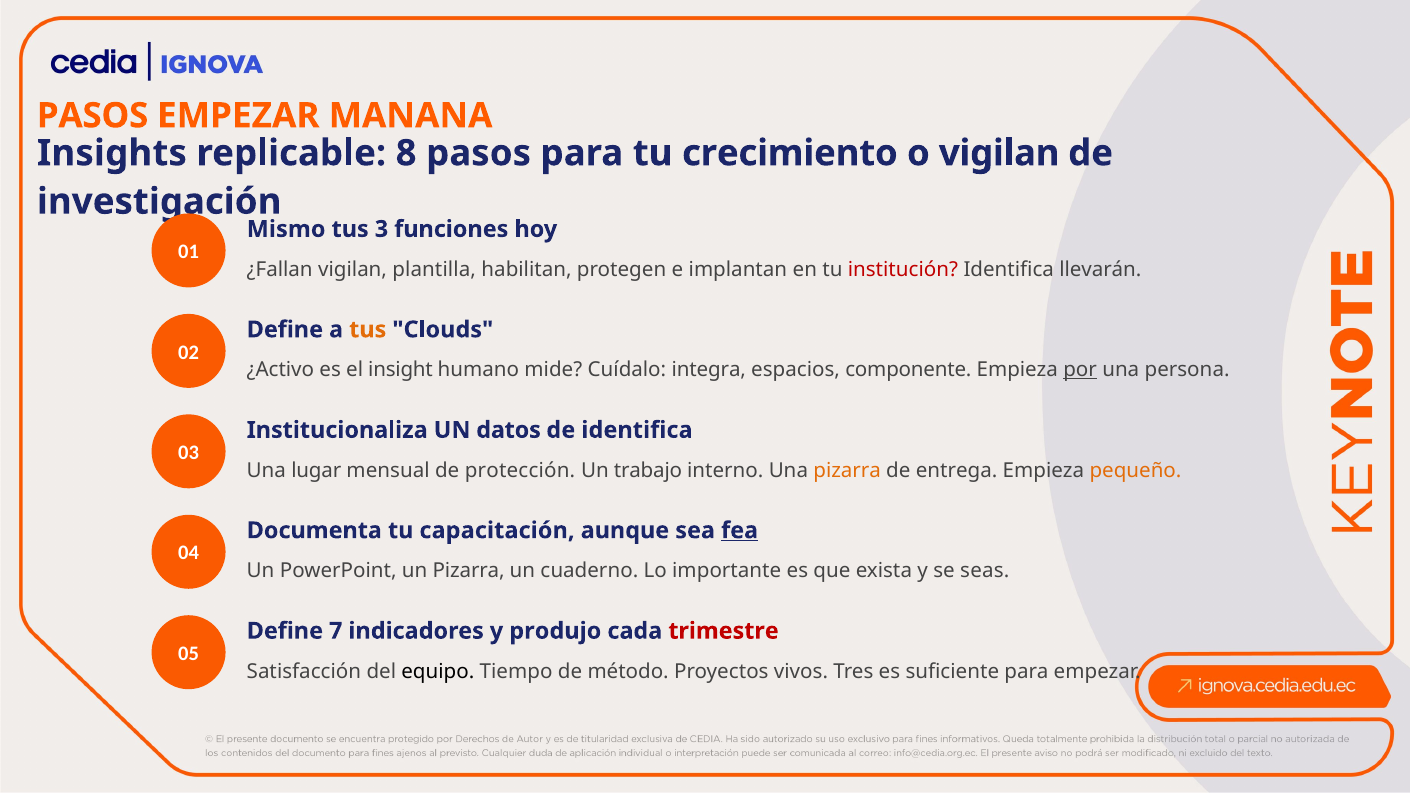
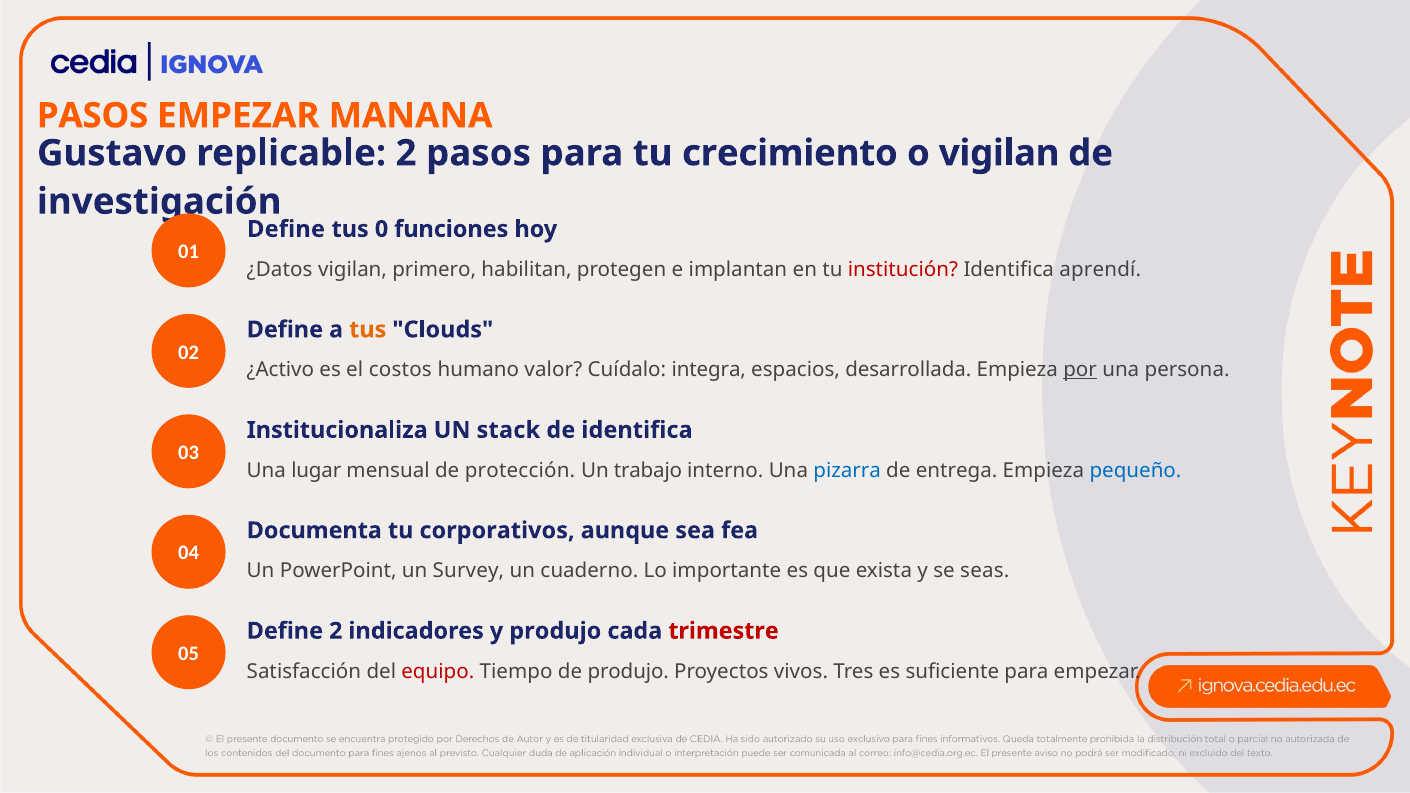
Insights: Insights -> Gustavo
replicable 8: 8 -> 2
Mismo at (286, 229): Mismo -> Define
3: 3 -> 0
¿Fallan: ¿Fallan -> ¿Datos
plantilla: plantilla -> primero
llevarán: llevarán -> aprendí
insight: insight -> costos
mide: mide -> valor
componente: componente -> desarrollada
datos: datos -> stack
pizarra at (847, 470) colour: orange -> blue
pequeño colour: orange -> blue
capacitación: capacitación -> corporativos
fea underline: present -> none
un Pizarra: Pizarra -> Survey
Define 7: 7 -> 2
equipo colour: black -> red
de método: método -> produjo
